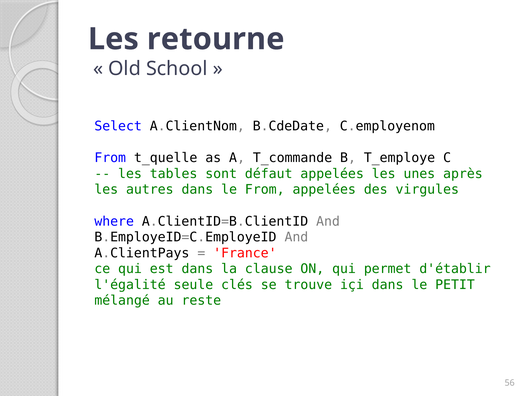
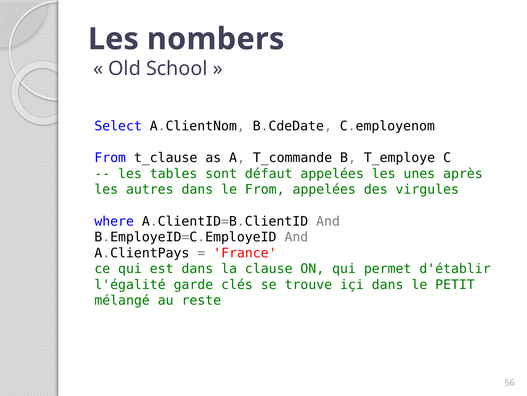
retourne: retourne -> nombers
t_quelle: t_quelle -> t_clause
seule: seule -> garde
